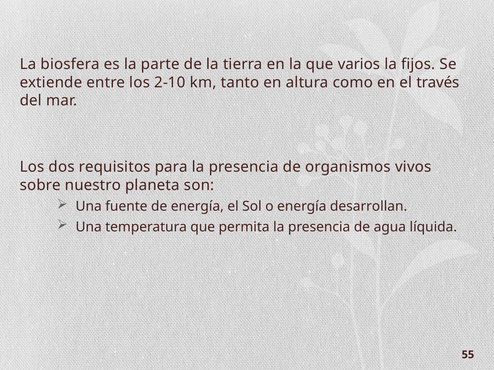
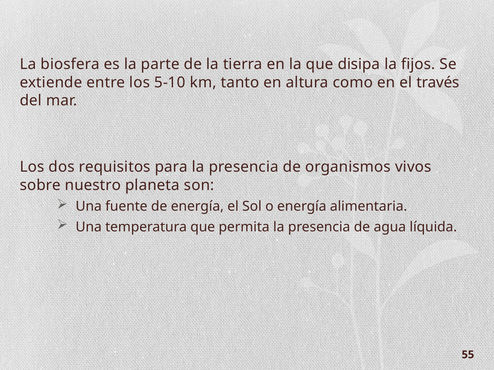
varios: varios -> disipa
2-10: 2-10 -> 5-10
desarrollan: desarrollan -> alimentaria
